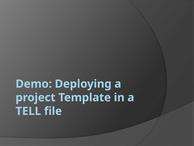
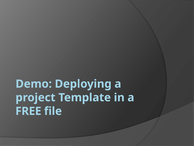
TELL: TELL -> FREE
